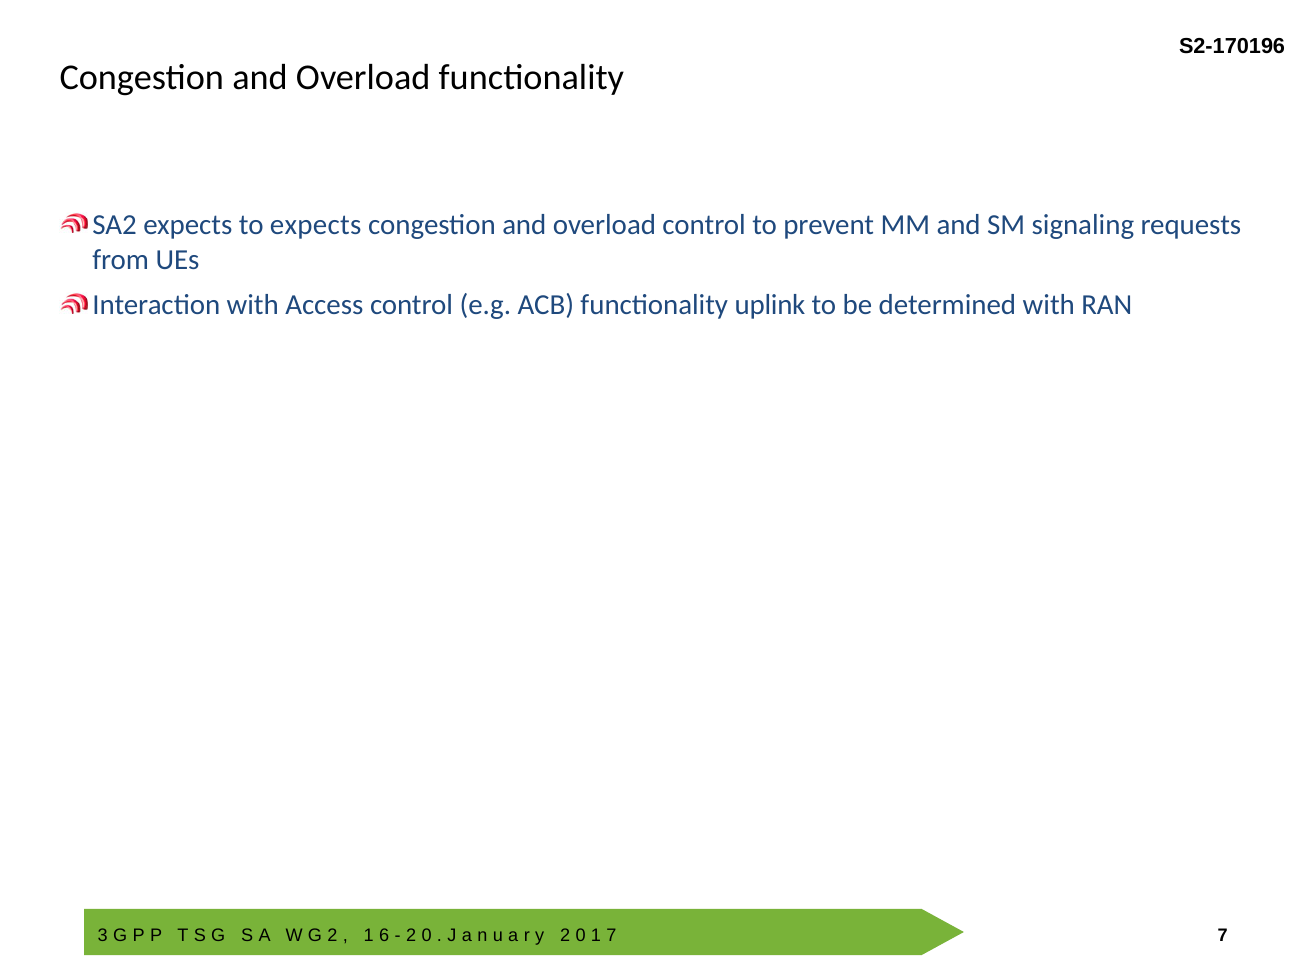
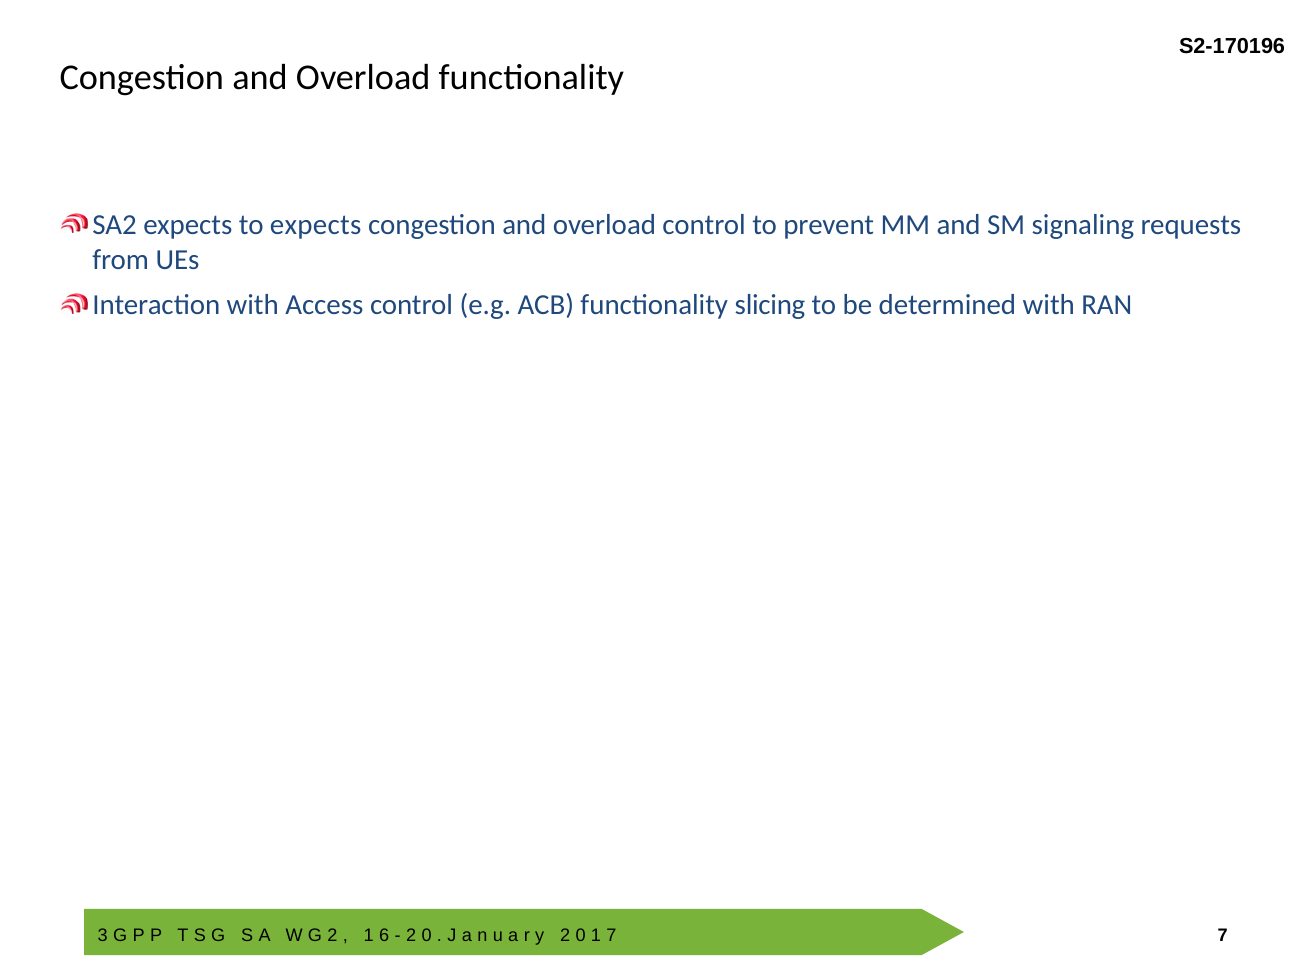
uplink: uplink -> slicing
